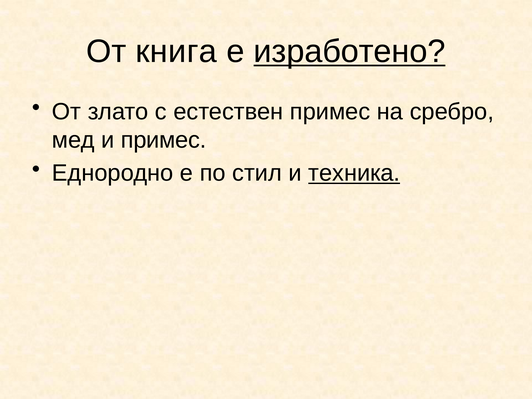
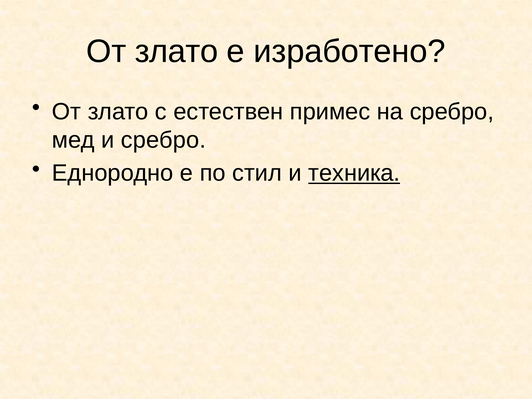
книга at (176, 51): книга -> злато
изработено underline: present -> none
и примес: примес -> сребро
